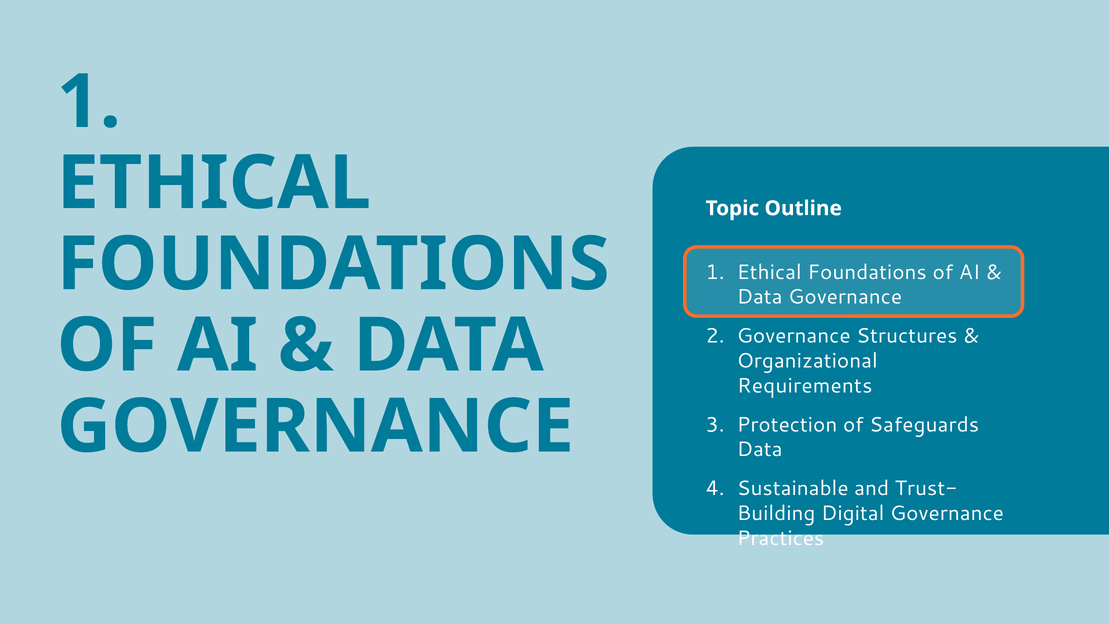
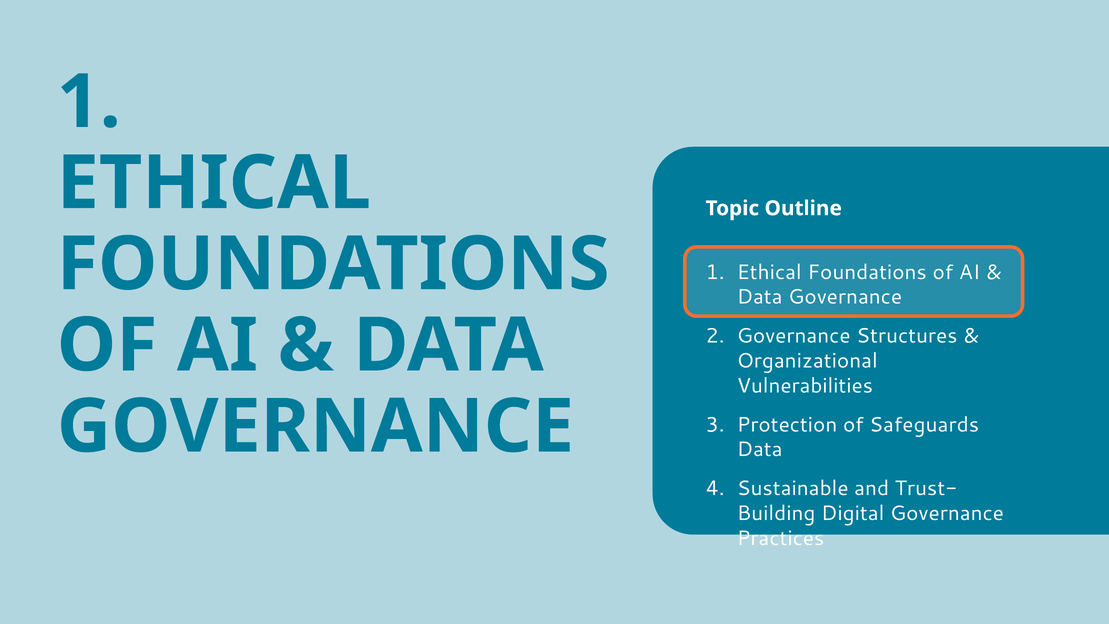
Requirements: Requirements -> Vulnerabilities
